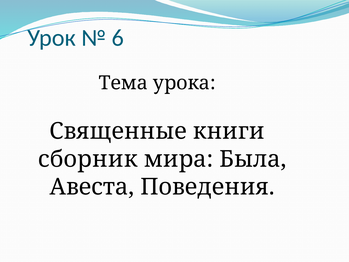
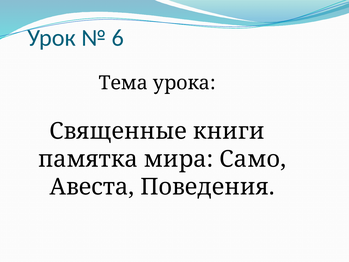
сборник: сборник -> памятка
Была: Была -> Само
